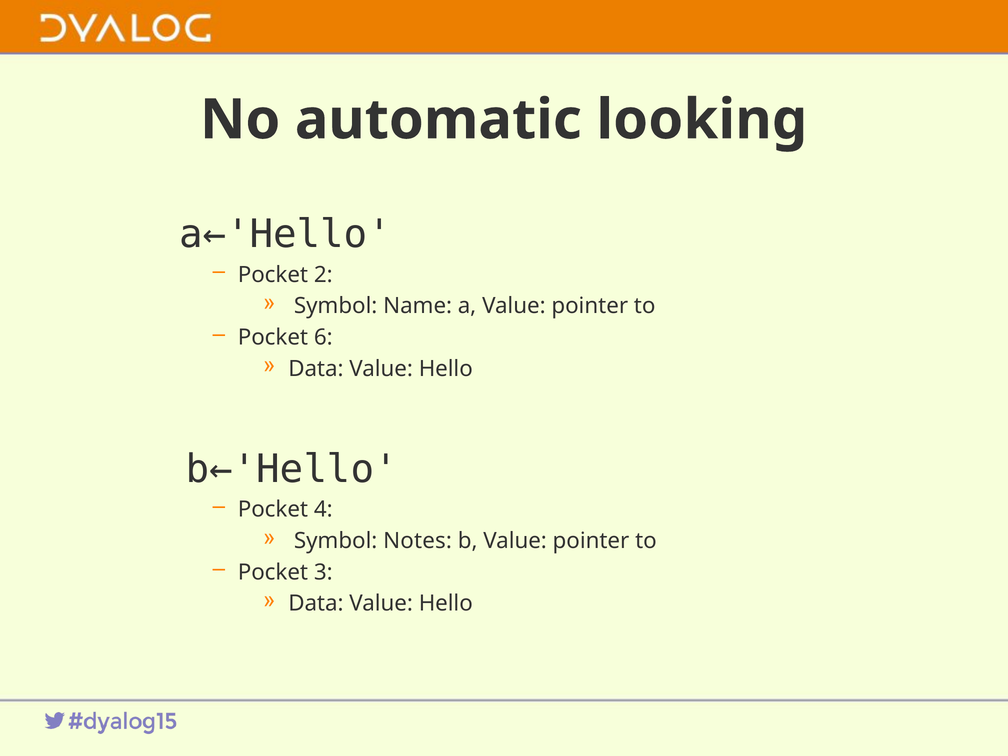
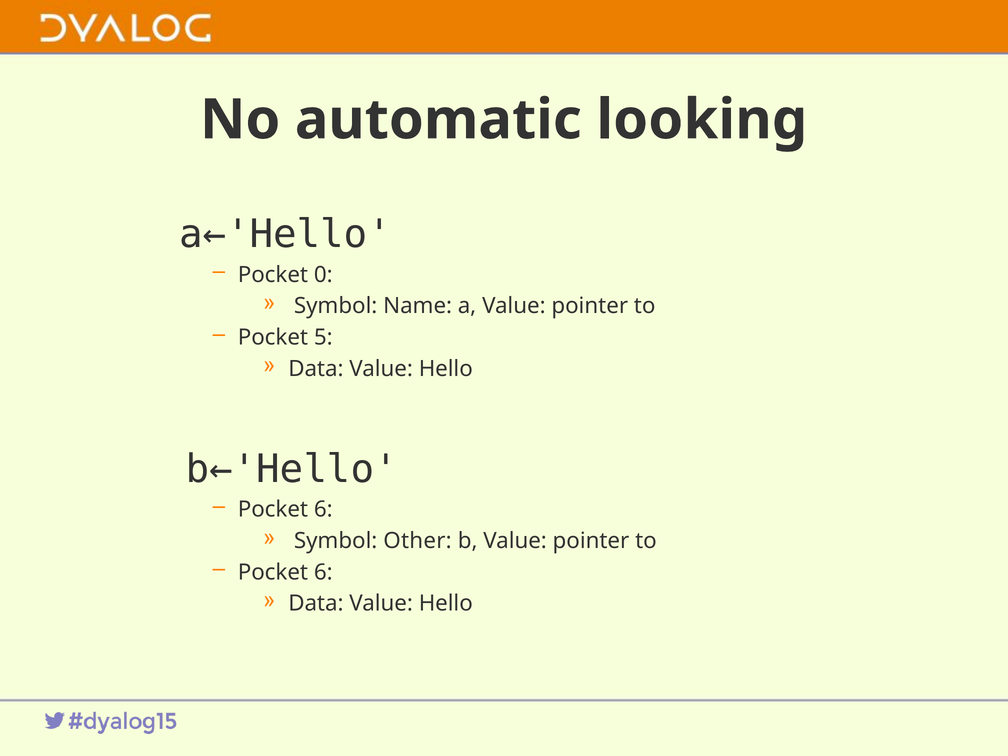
2: 2 -> 0
6: 6 -> 5
4 at (323, 510): 4 -> 6
Notes: Notes -> Other
3 at (323, 572): 3 -> 6
